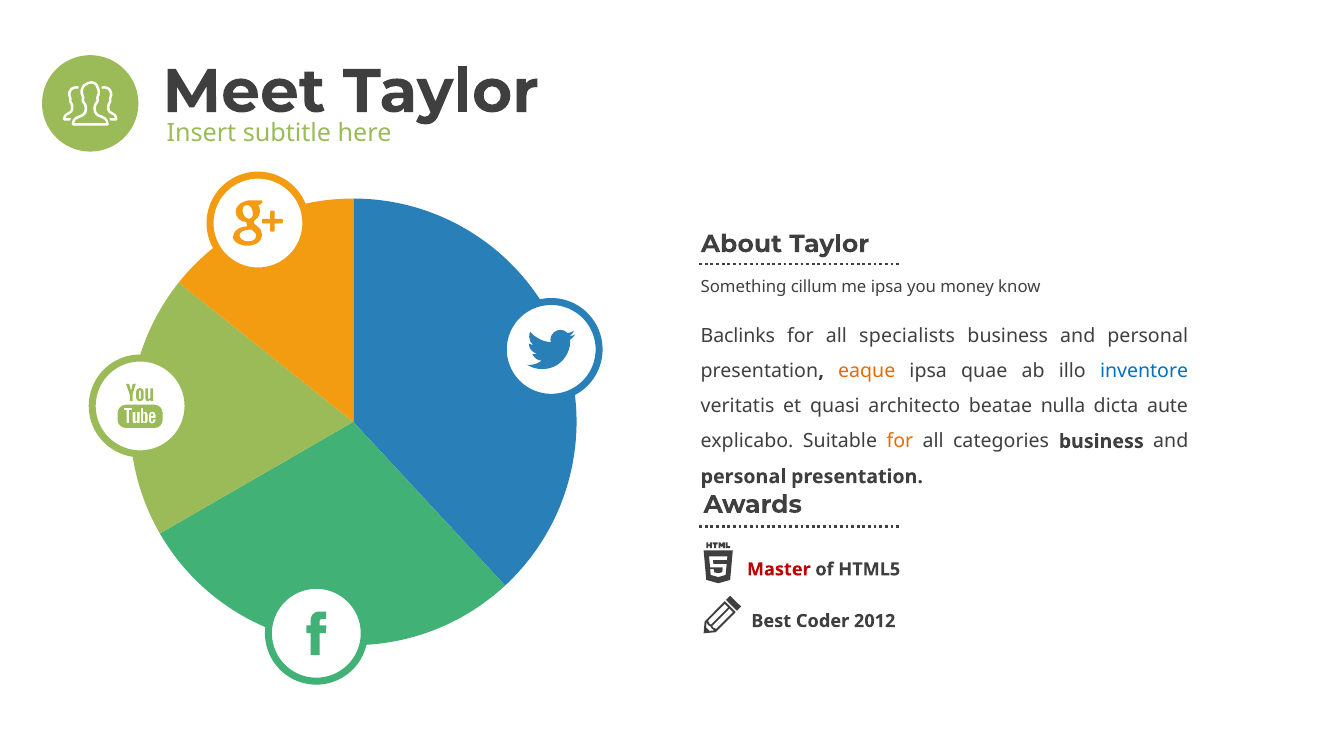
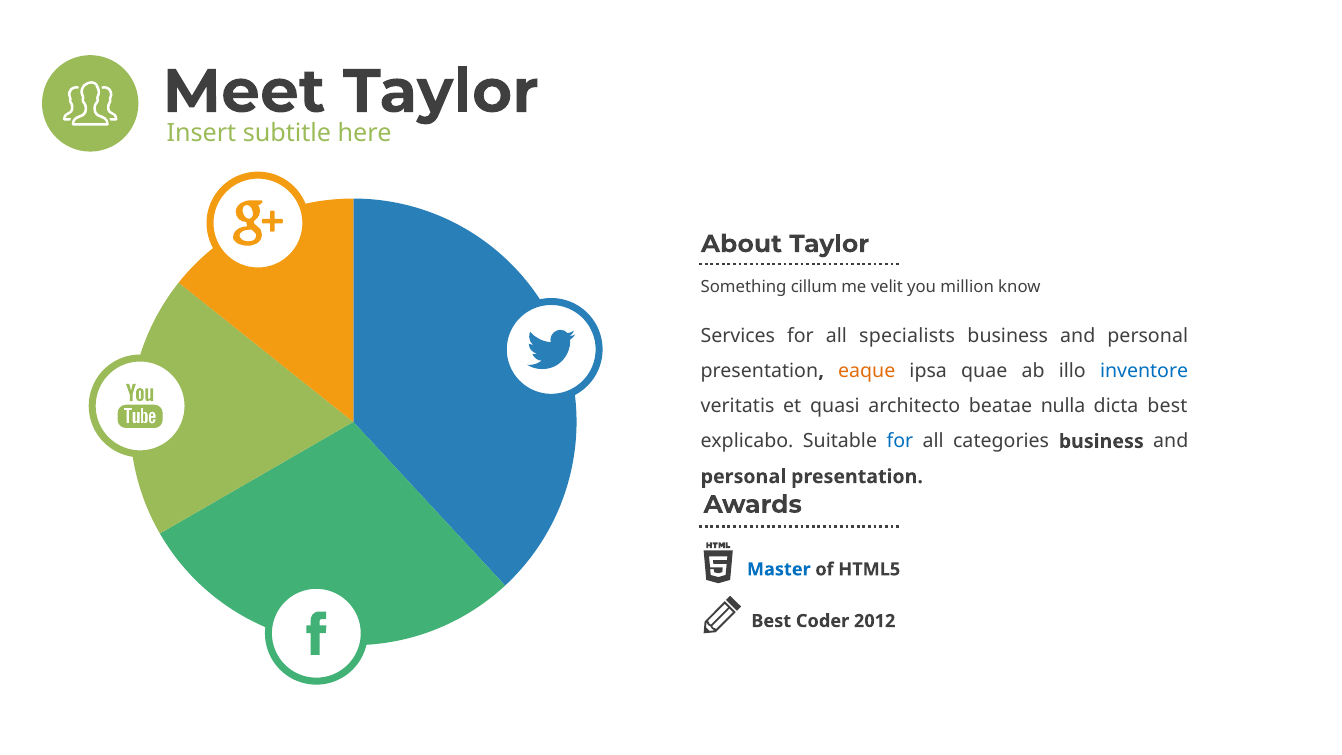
me ipsa: ipsa -> velit
money: money -> million
Baclinks: Baclinks -> Services
dicta aute: aute -> best
for at (900, 441) colour: orange -> blue
Master colour: red -> blue
